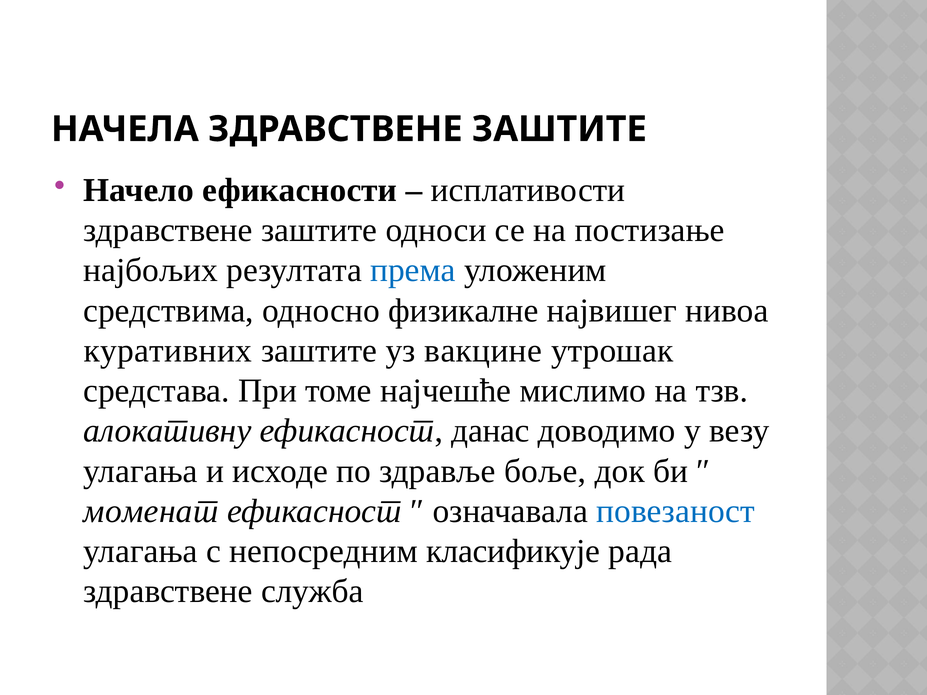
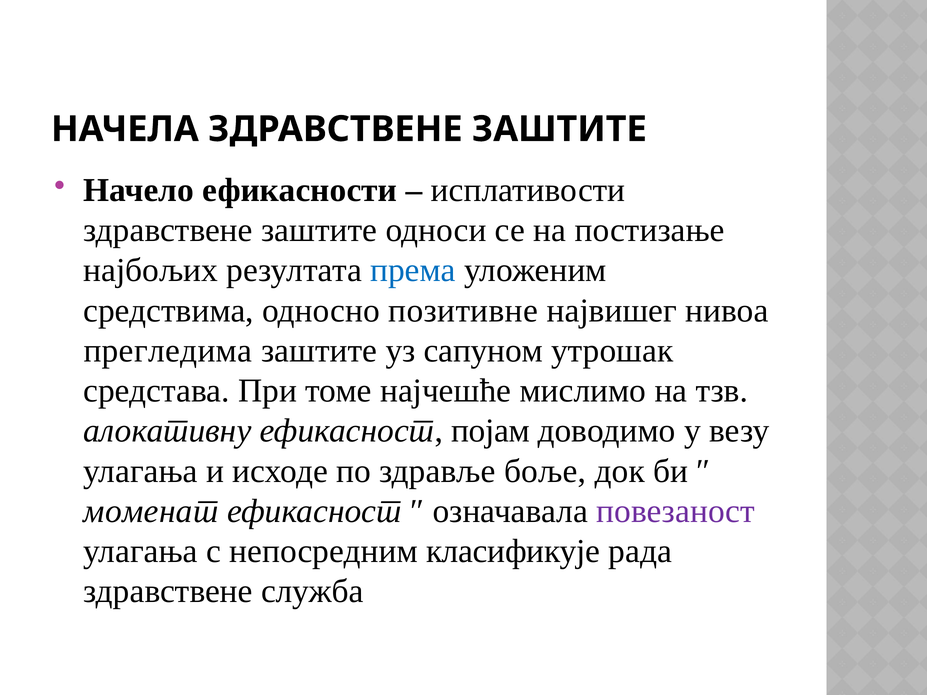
физикалне: физикалне -> позитивне
куративних: куративних -> прегледима
вакцине: вакцине -> сапуном
данас: данас -> појам
повезаност colour: blue -> purple
